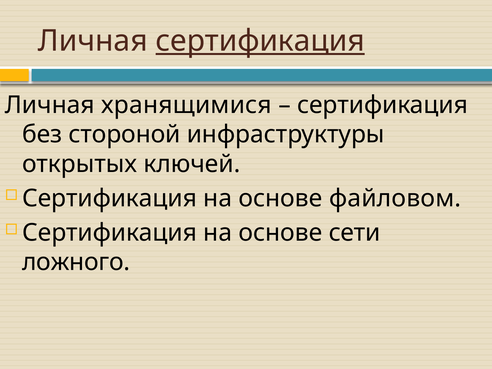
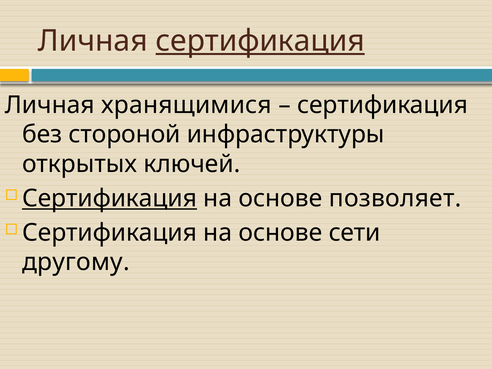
Сертификация at (110, 198) underline: none -> present
файловом: файловом -> позволяет
ложного: ложного -> другому
